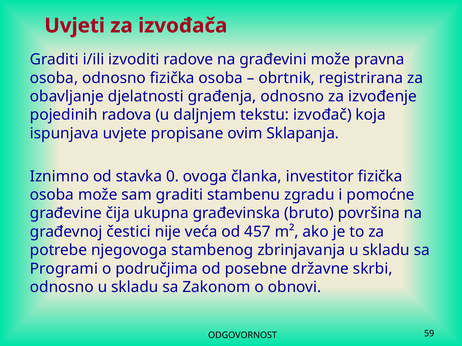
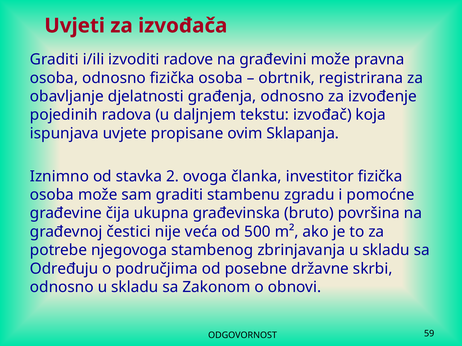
0: 0 -> 2
457: 457 -> 500
Programi: Programi -> Određuju
